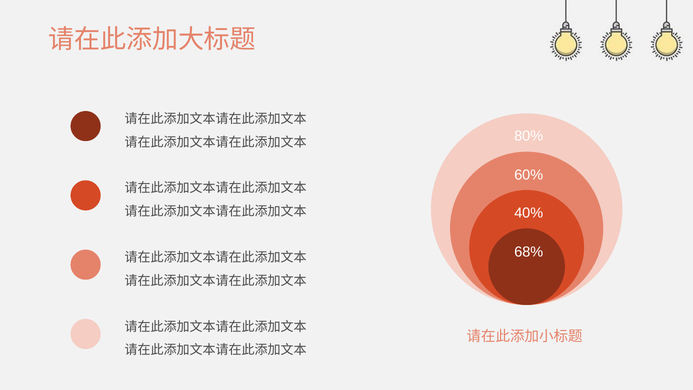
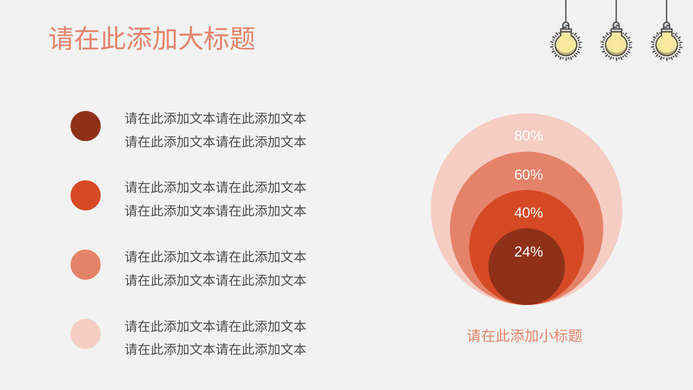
68%: 68% -> 24%
